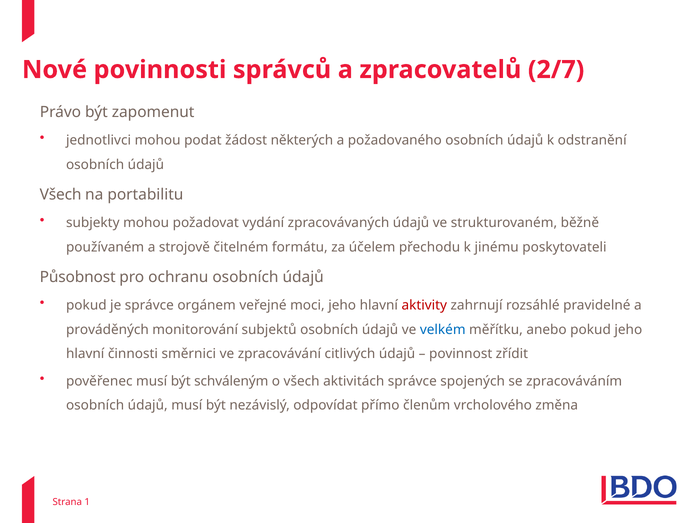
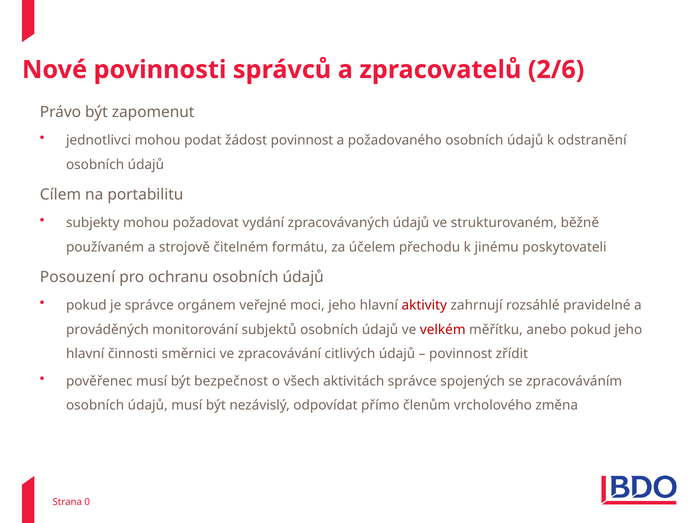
2/7: 2/7 -> 2/6
žádost některých: některých -> povinnost
Všech at (61, 195): Všech -> Cílem
Působnost: Působnost -> Posouzení
velkém colour: blue -> red
schváleným: schváleným -> bezpečnost
1: 1 -> 0
